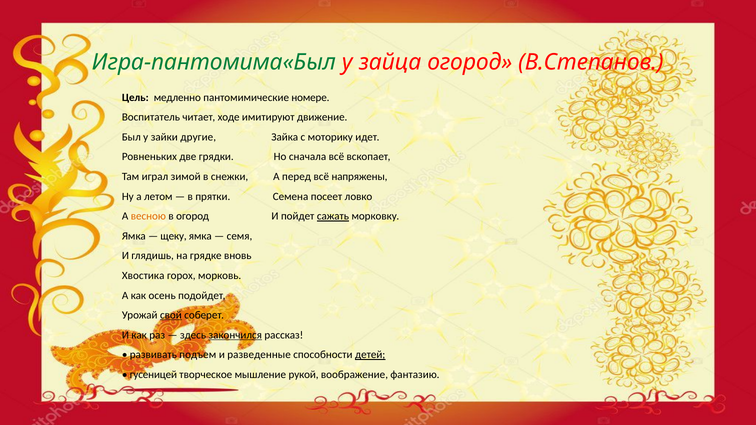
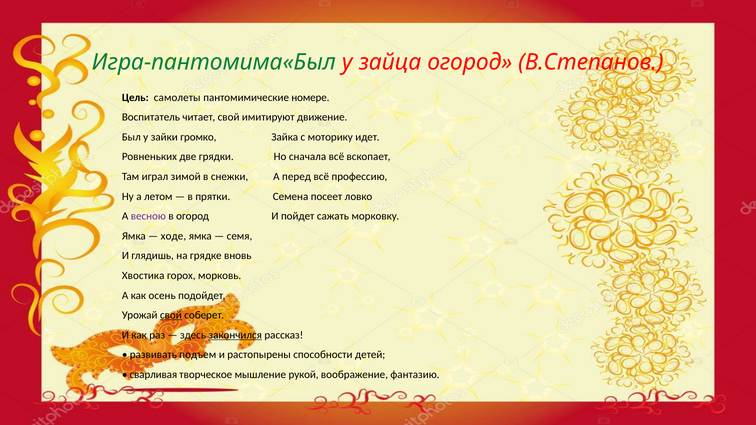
медленно: медленно -> самолеты
читает ходе: ходе -> свой
другие: другие -> громко
напряжены: напряжены -> профессию
весною colour: orange -> purple
сажать underline: present -> none
щеку: щеку -> ходе
разведенные: разведенные -> растопырены
детей underline: present -> none
гусеницей: гусеницей -> сварливая
